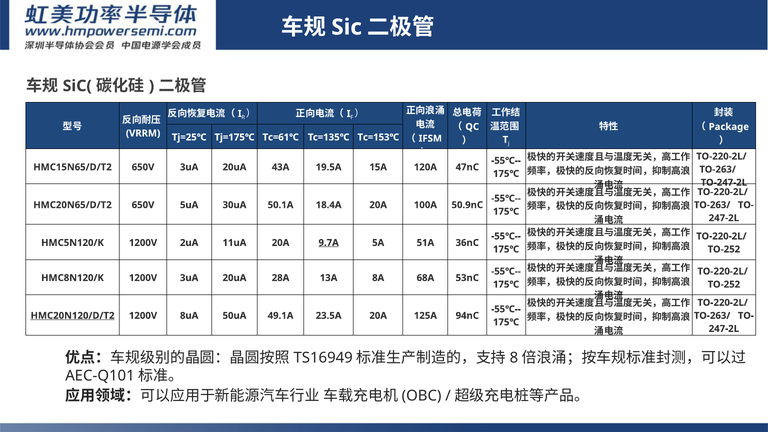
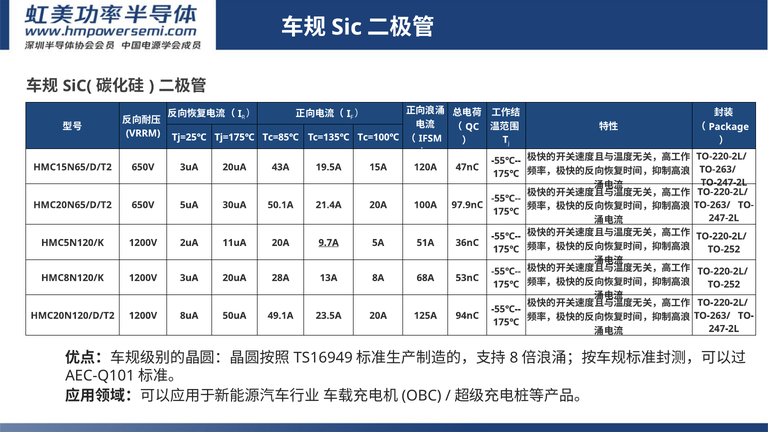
Tc=61℃: Tc=61℃ -> Tc=85℃
Tc=153℃: Tc=153℃ -> Tc=100℃
18.4A: 18.4A -> 21.4A
50.9nC: 50.9nC -> 97.9nC
HMC20N120/D/T2 underline: present -> none
